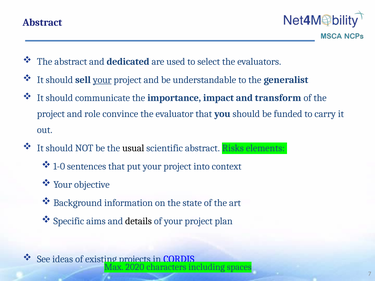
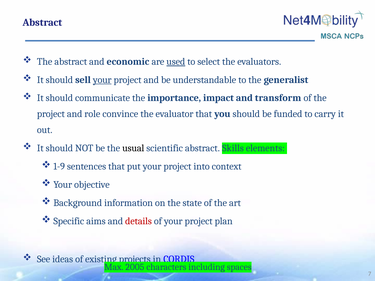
dedicated: dedicated -> economic
used underline: none -> present
Risks: Risks -> Skills
1-0: 1-0 -> 1-9
details colour: black -> red
2020: 2020 -> 2005
